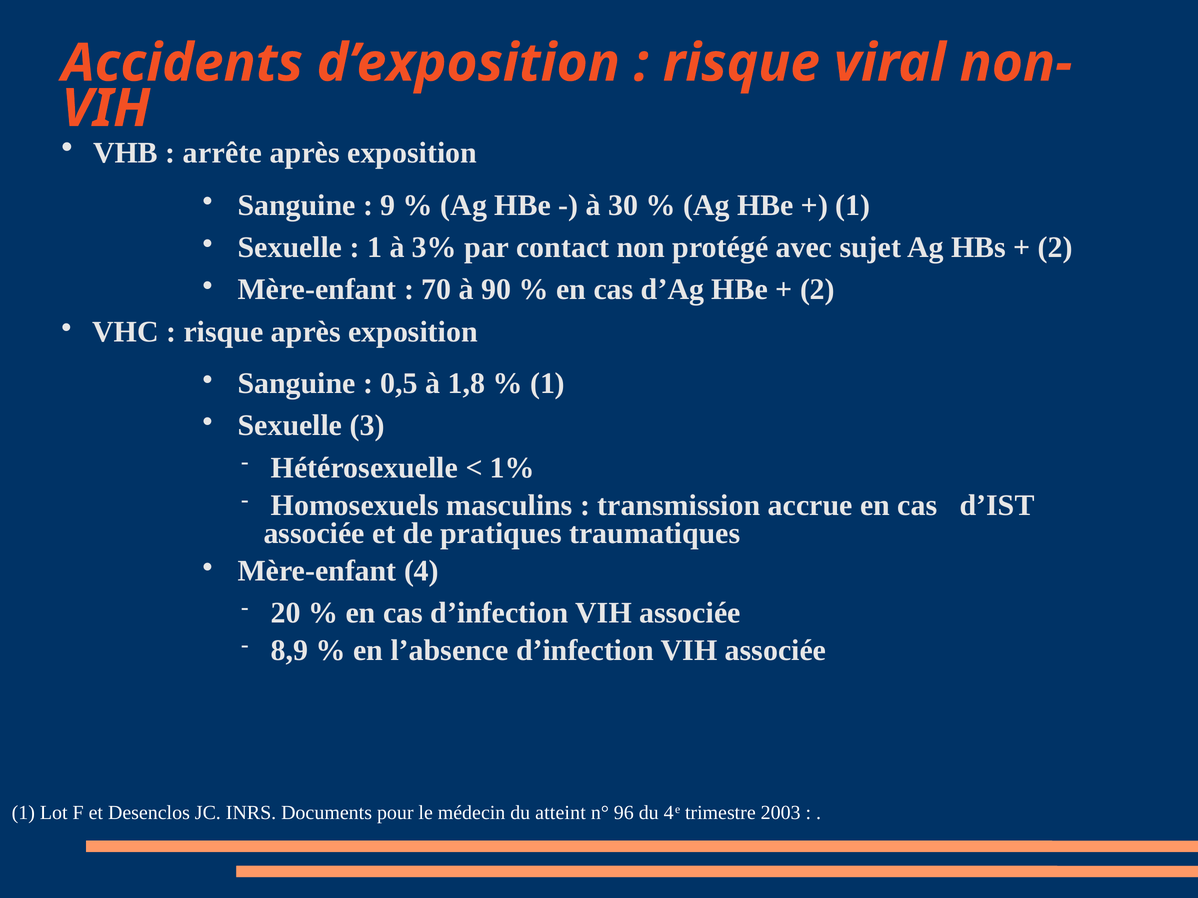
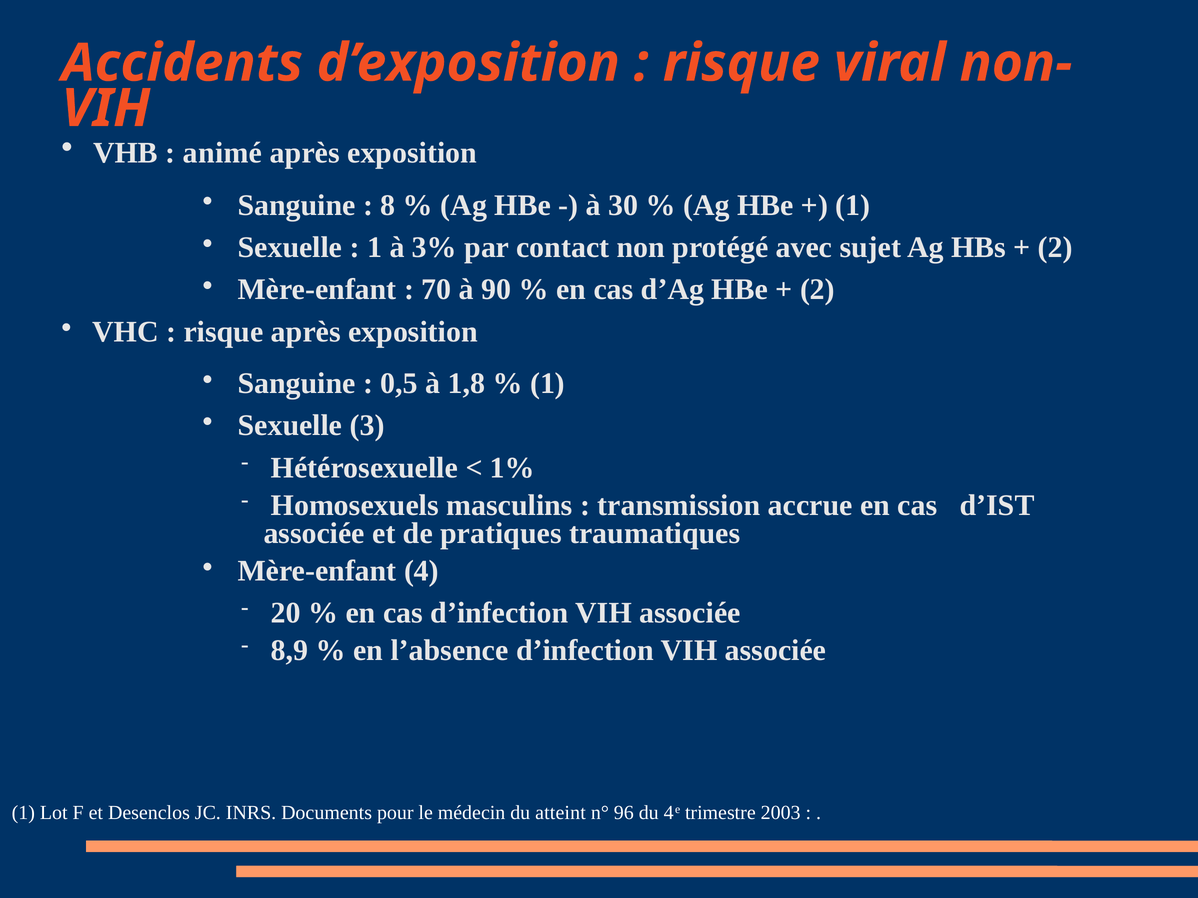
arrête: arrête -> animé
9: 9 -> 8
